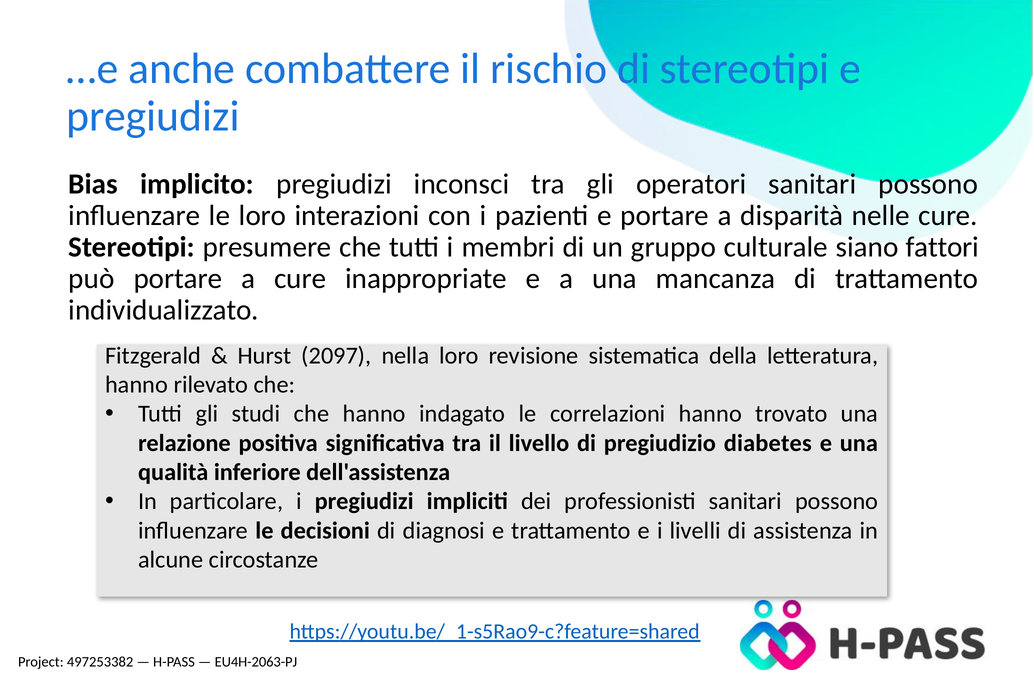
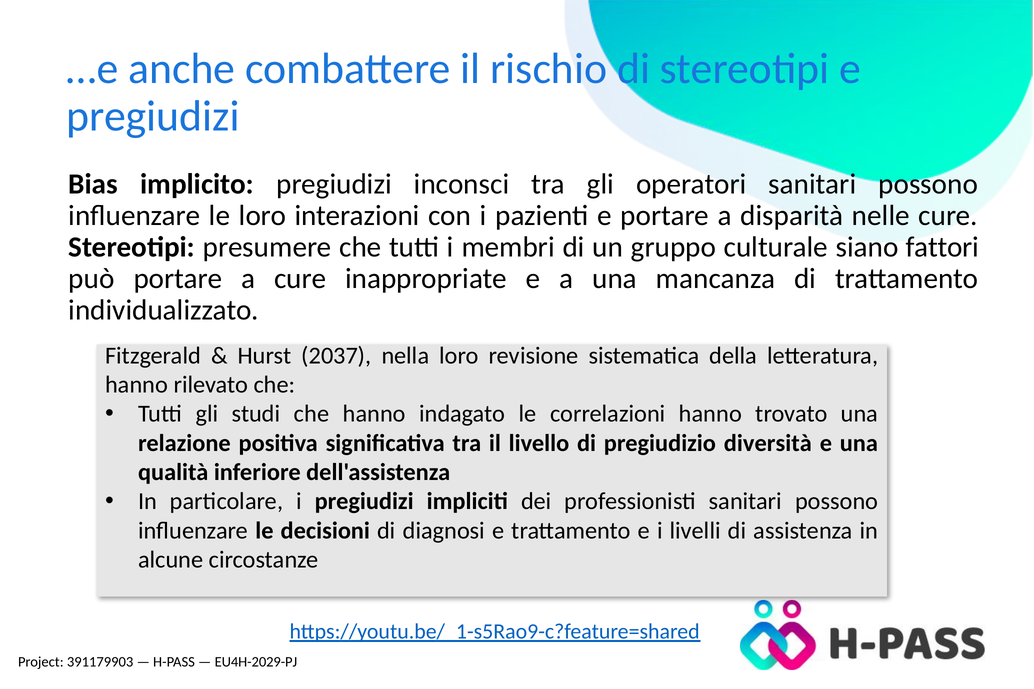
2097: 2097 -> 2037
diabetes: diabetes -> diversità
497253382: 497253382 -> 391179903
EU4H-2063-PJ: EU4H-2063-PJ -> EU4H-2029-PJ
